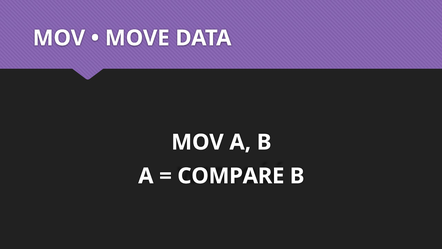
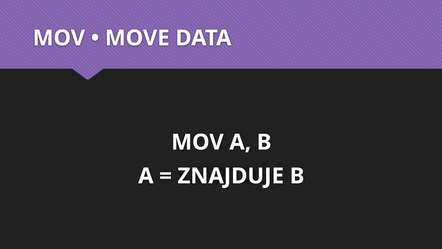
COMPARE: COMPARE -> ZNAJDUJE
